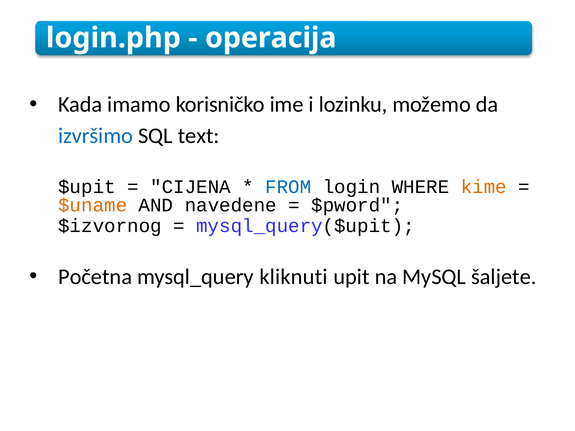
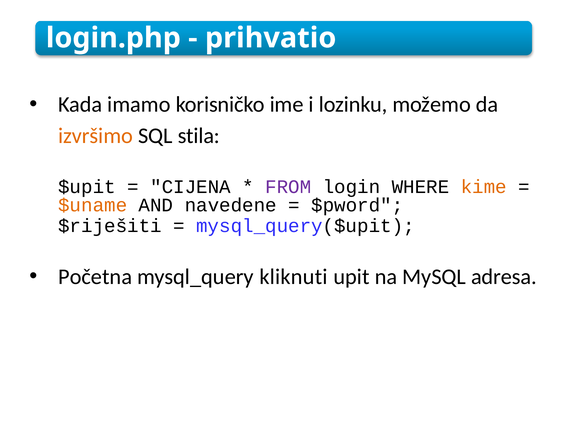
operacija: operacija -> prihvatio
izvršimo colour: blue -> orange
text: text -> stila
FROM colour: blue -> purple
$izvornog: $izvornog -> $riješiti
šaljete: šaljete -> adresa
